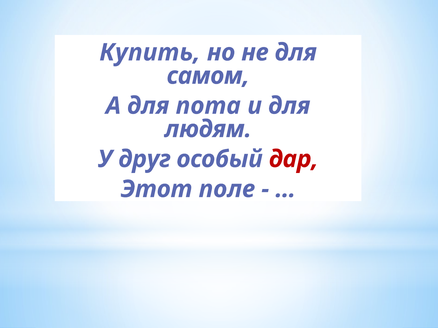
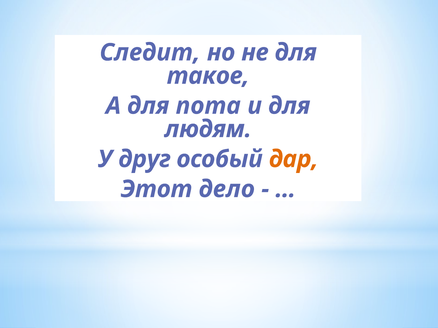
Купить: Купить -> Следит
самом: самом -> такое
дар colour: red -> orange
поле: поле -> дело
